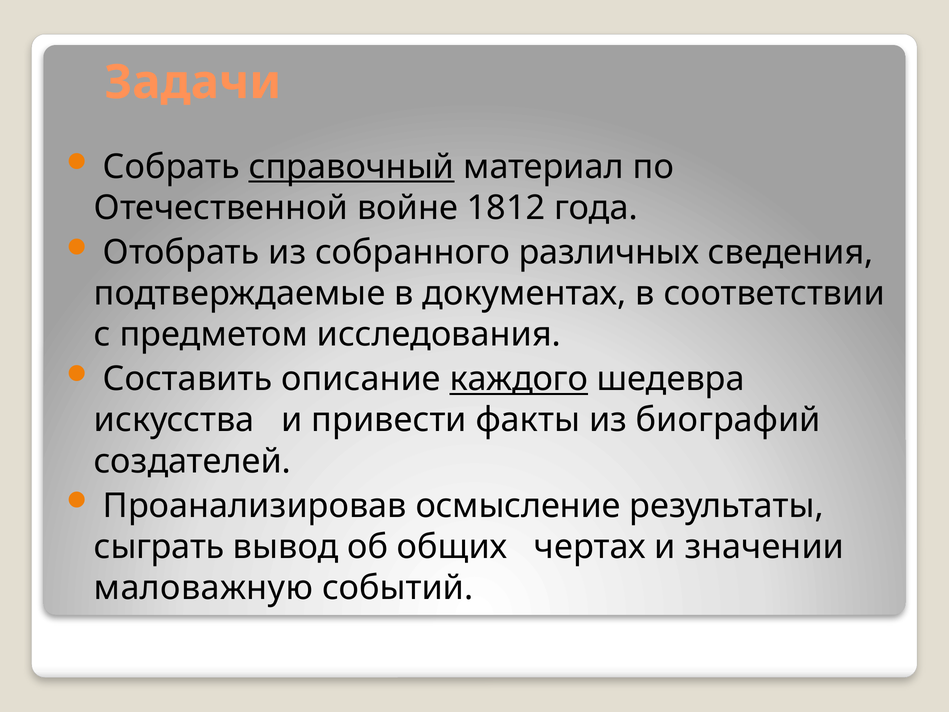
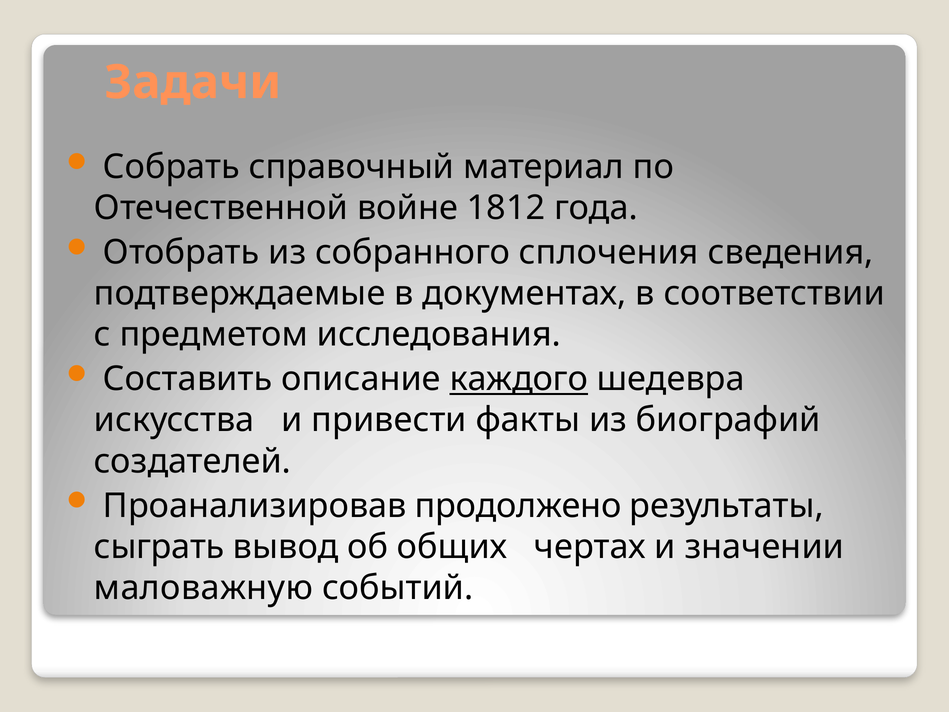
справочный underline: present -> none
различных: различных -> сплочения
осмысление: осмысление -> продолжено
